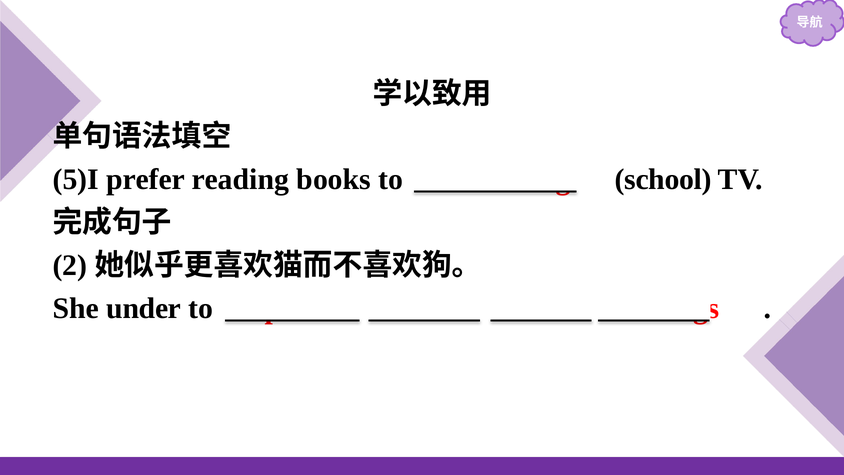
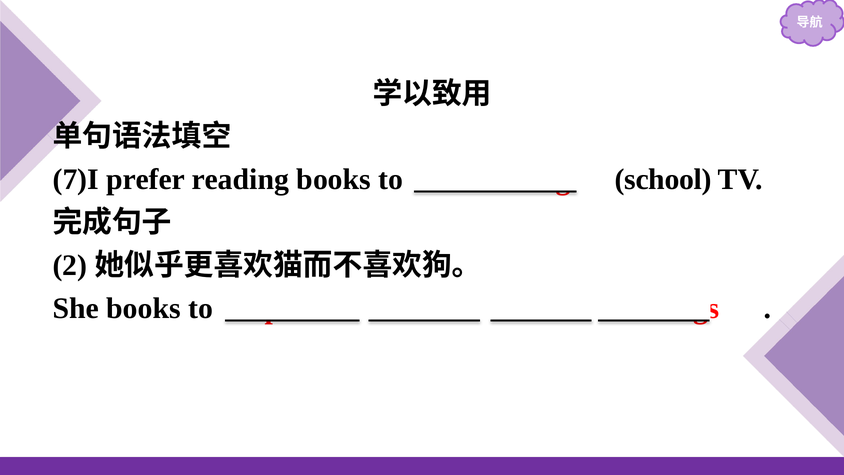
5)I: 5)I -> 7)I
She under: under -> books
